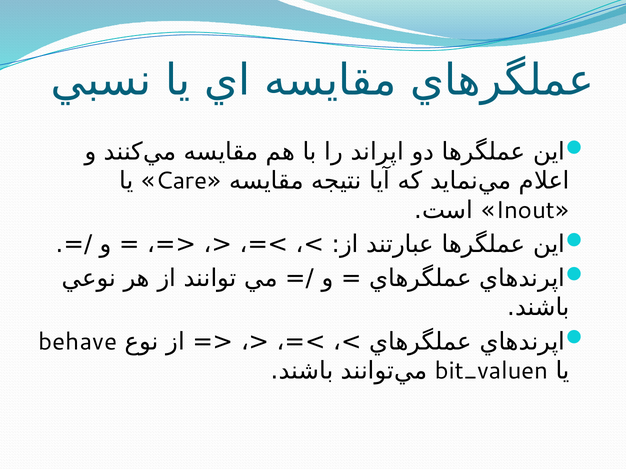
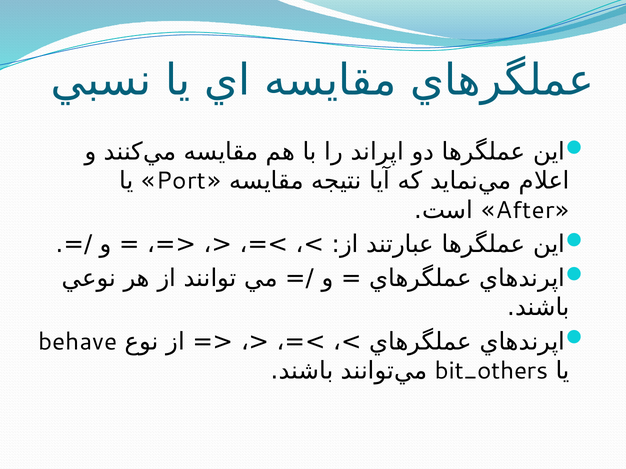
Care: Care -> Port
Inout: Inout -> After
bit_valuen: bit_valuen -> bit_others
